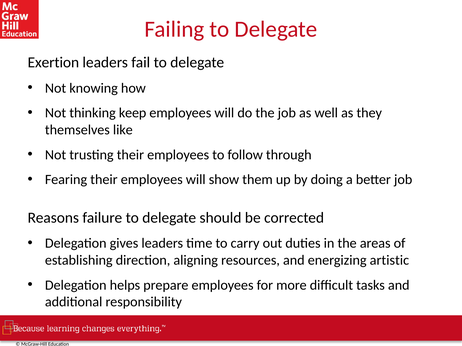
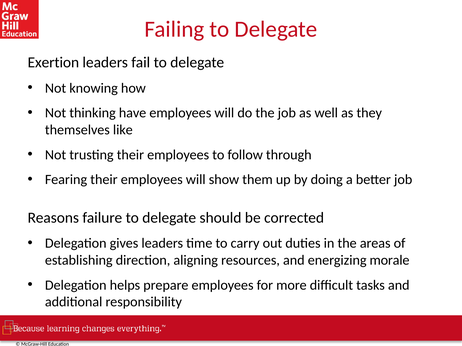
keep: keep -> have
artistic: artistic -> morale
